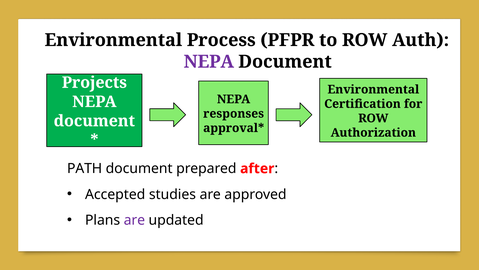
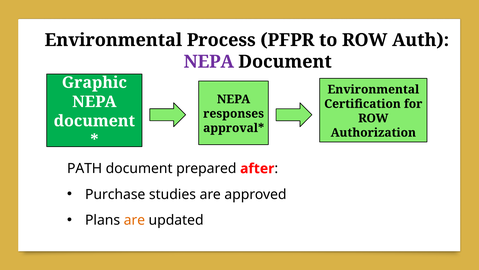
Projects: Projects -> Graphic
Accepted: Accepted -> Purchase
are at (134, 220) colour: purple -> orange
